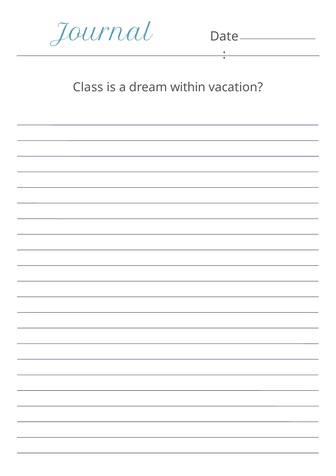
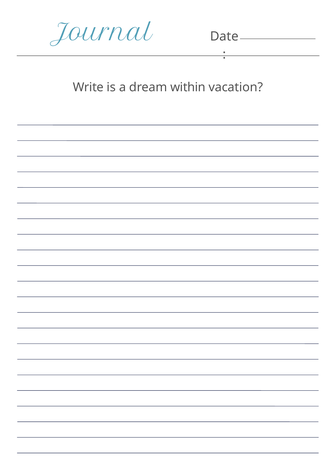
Class: Class -> Write
